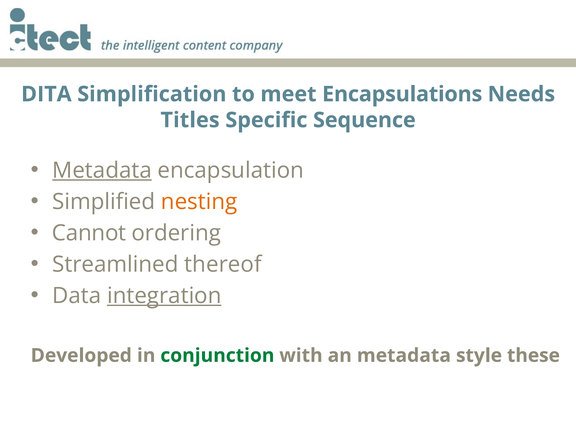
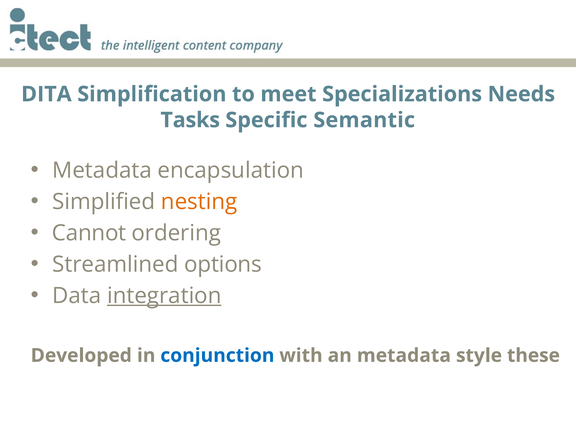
Encapsulations: Encapsulations -> Specializations
Titles: Titles -> Tasks
Sequence: Sequence -> Semantic
Metadata at (102, 170) underline: present -> none
thereof: thereof -> options
conjunction colour: green -> blue
